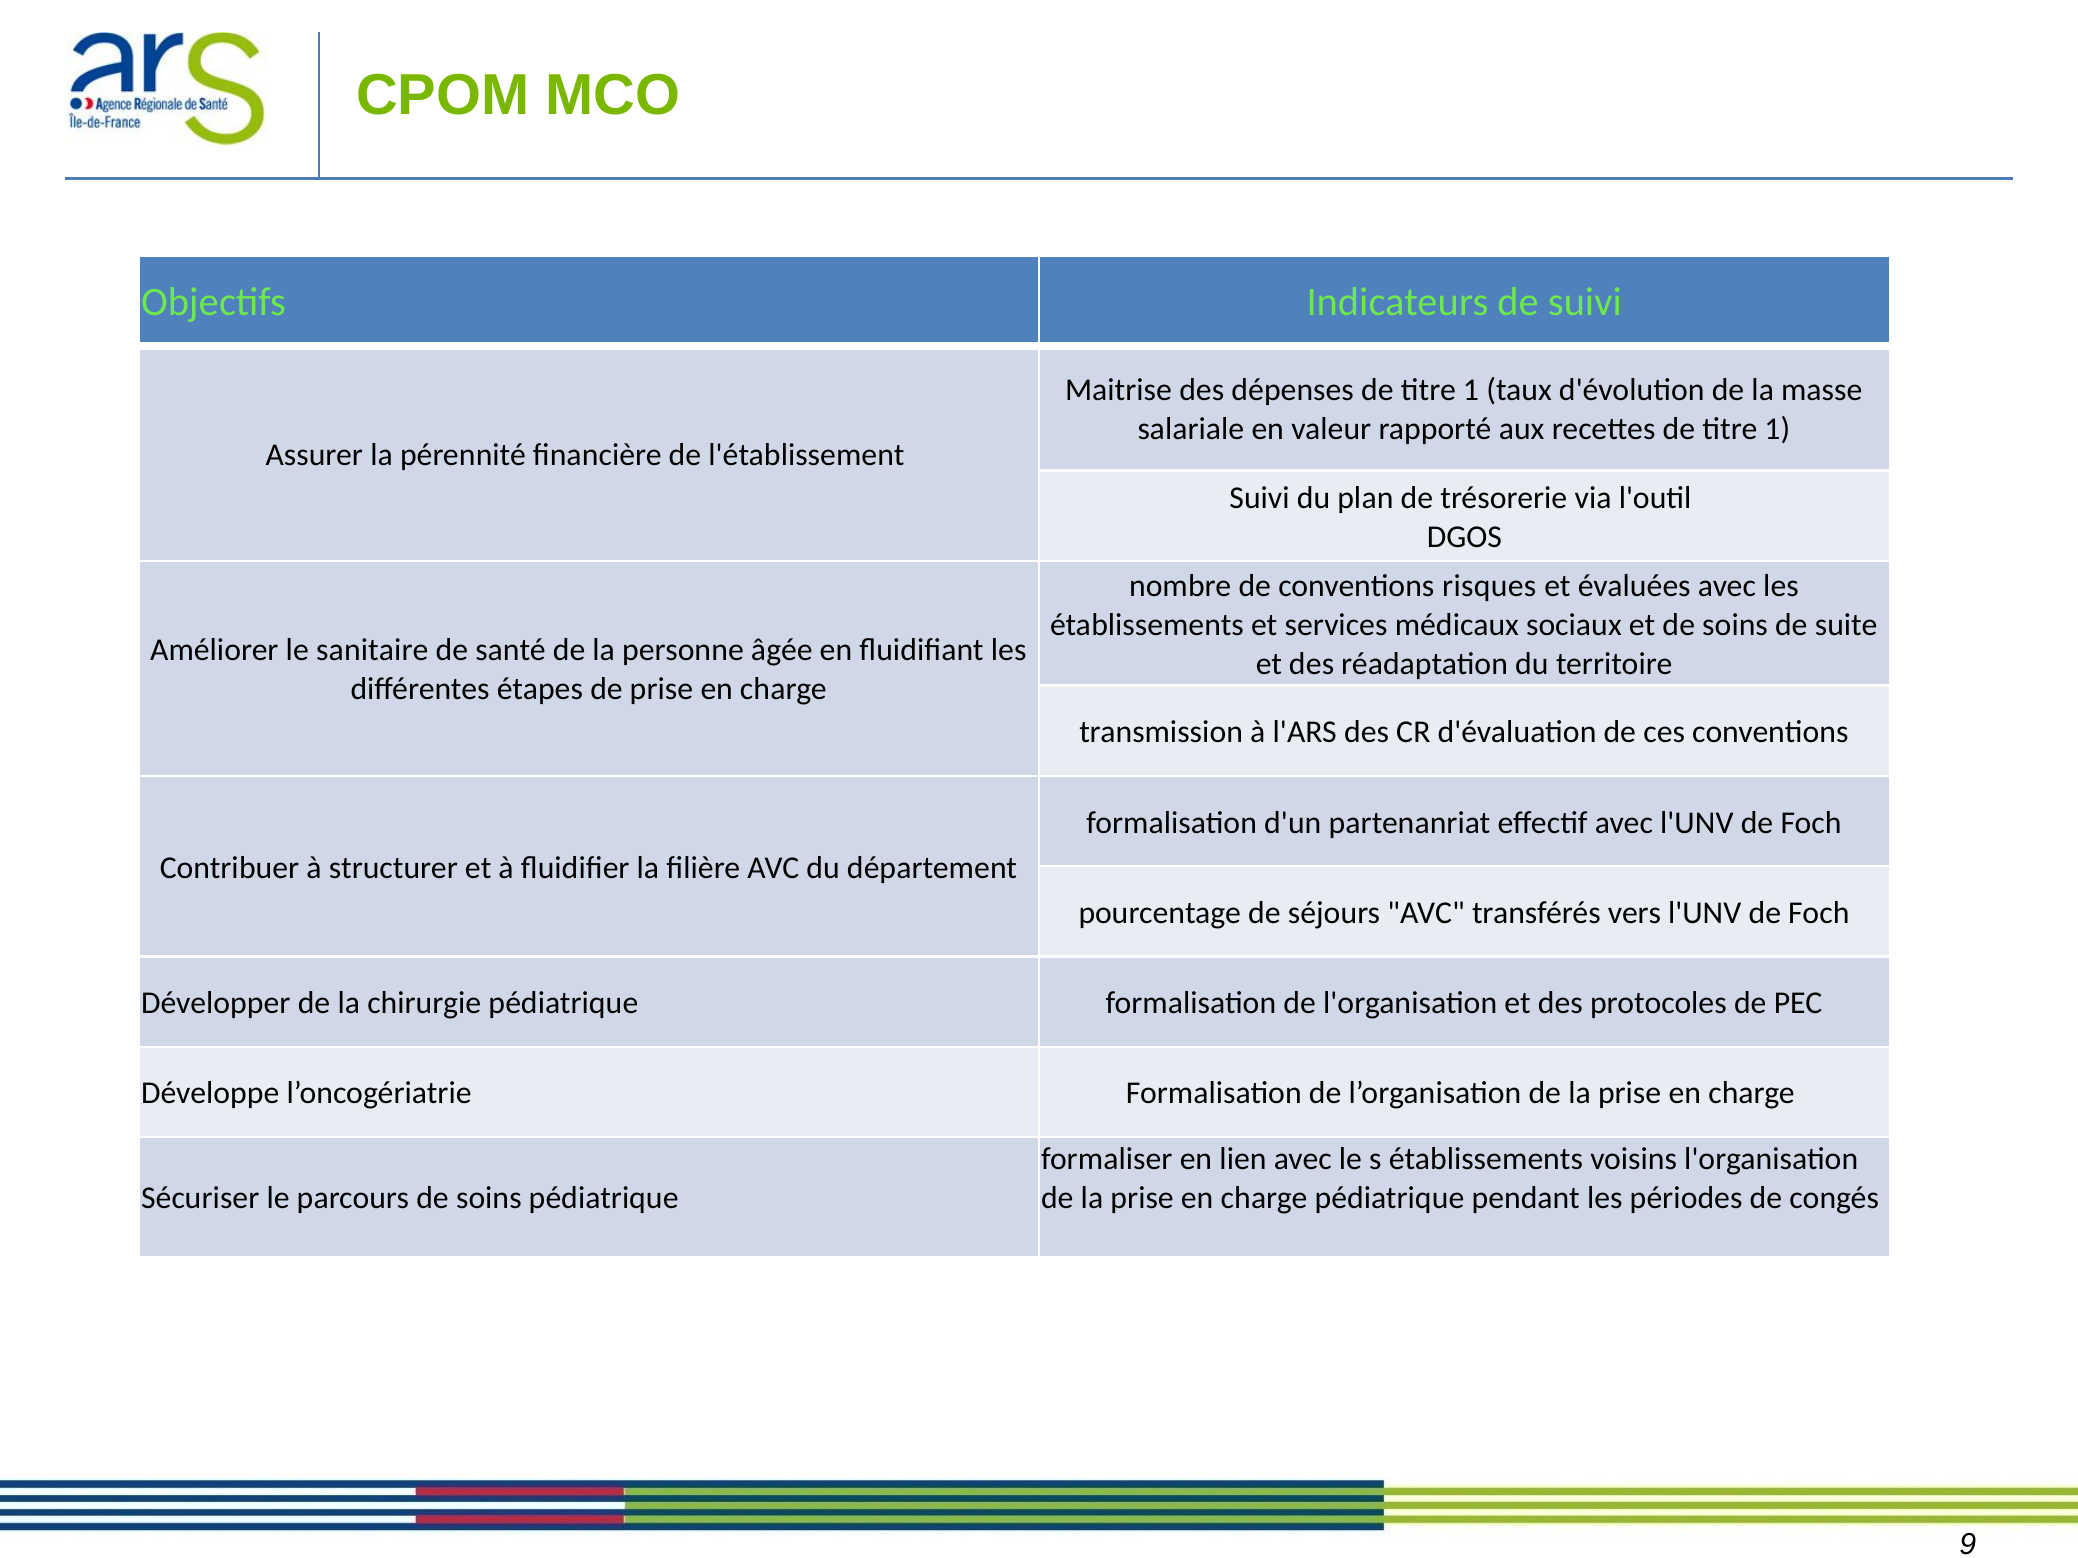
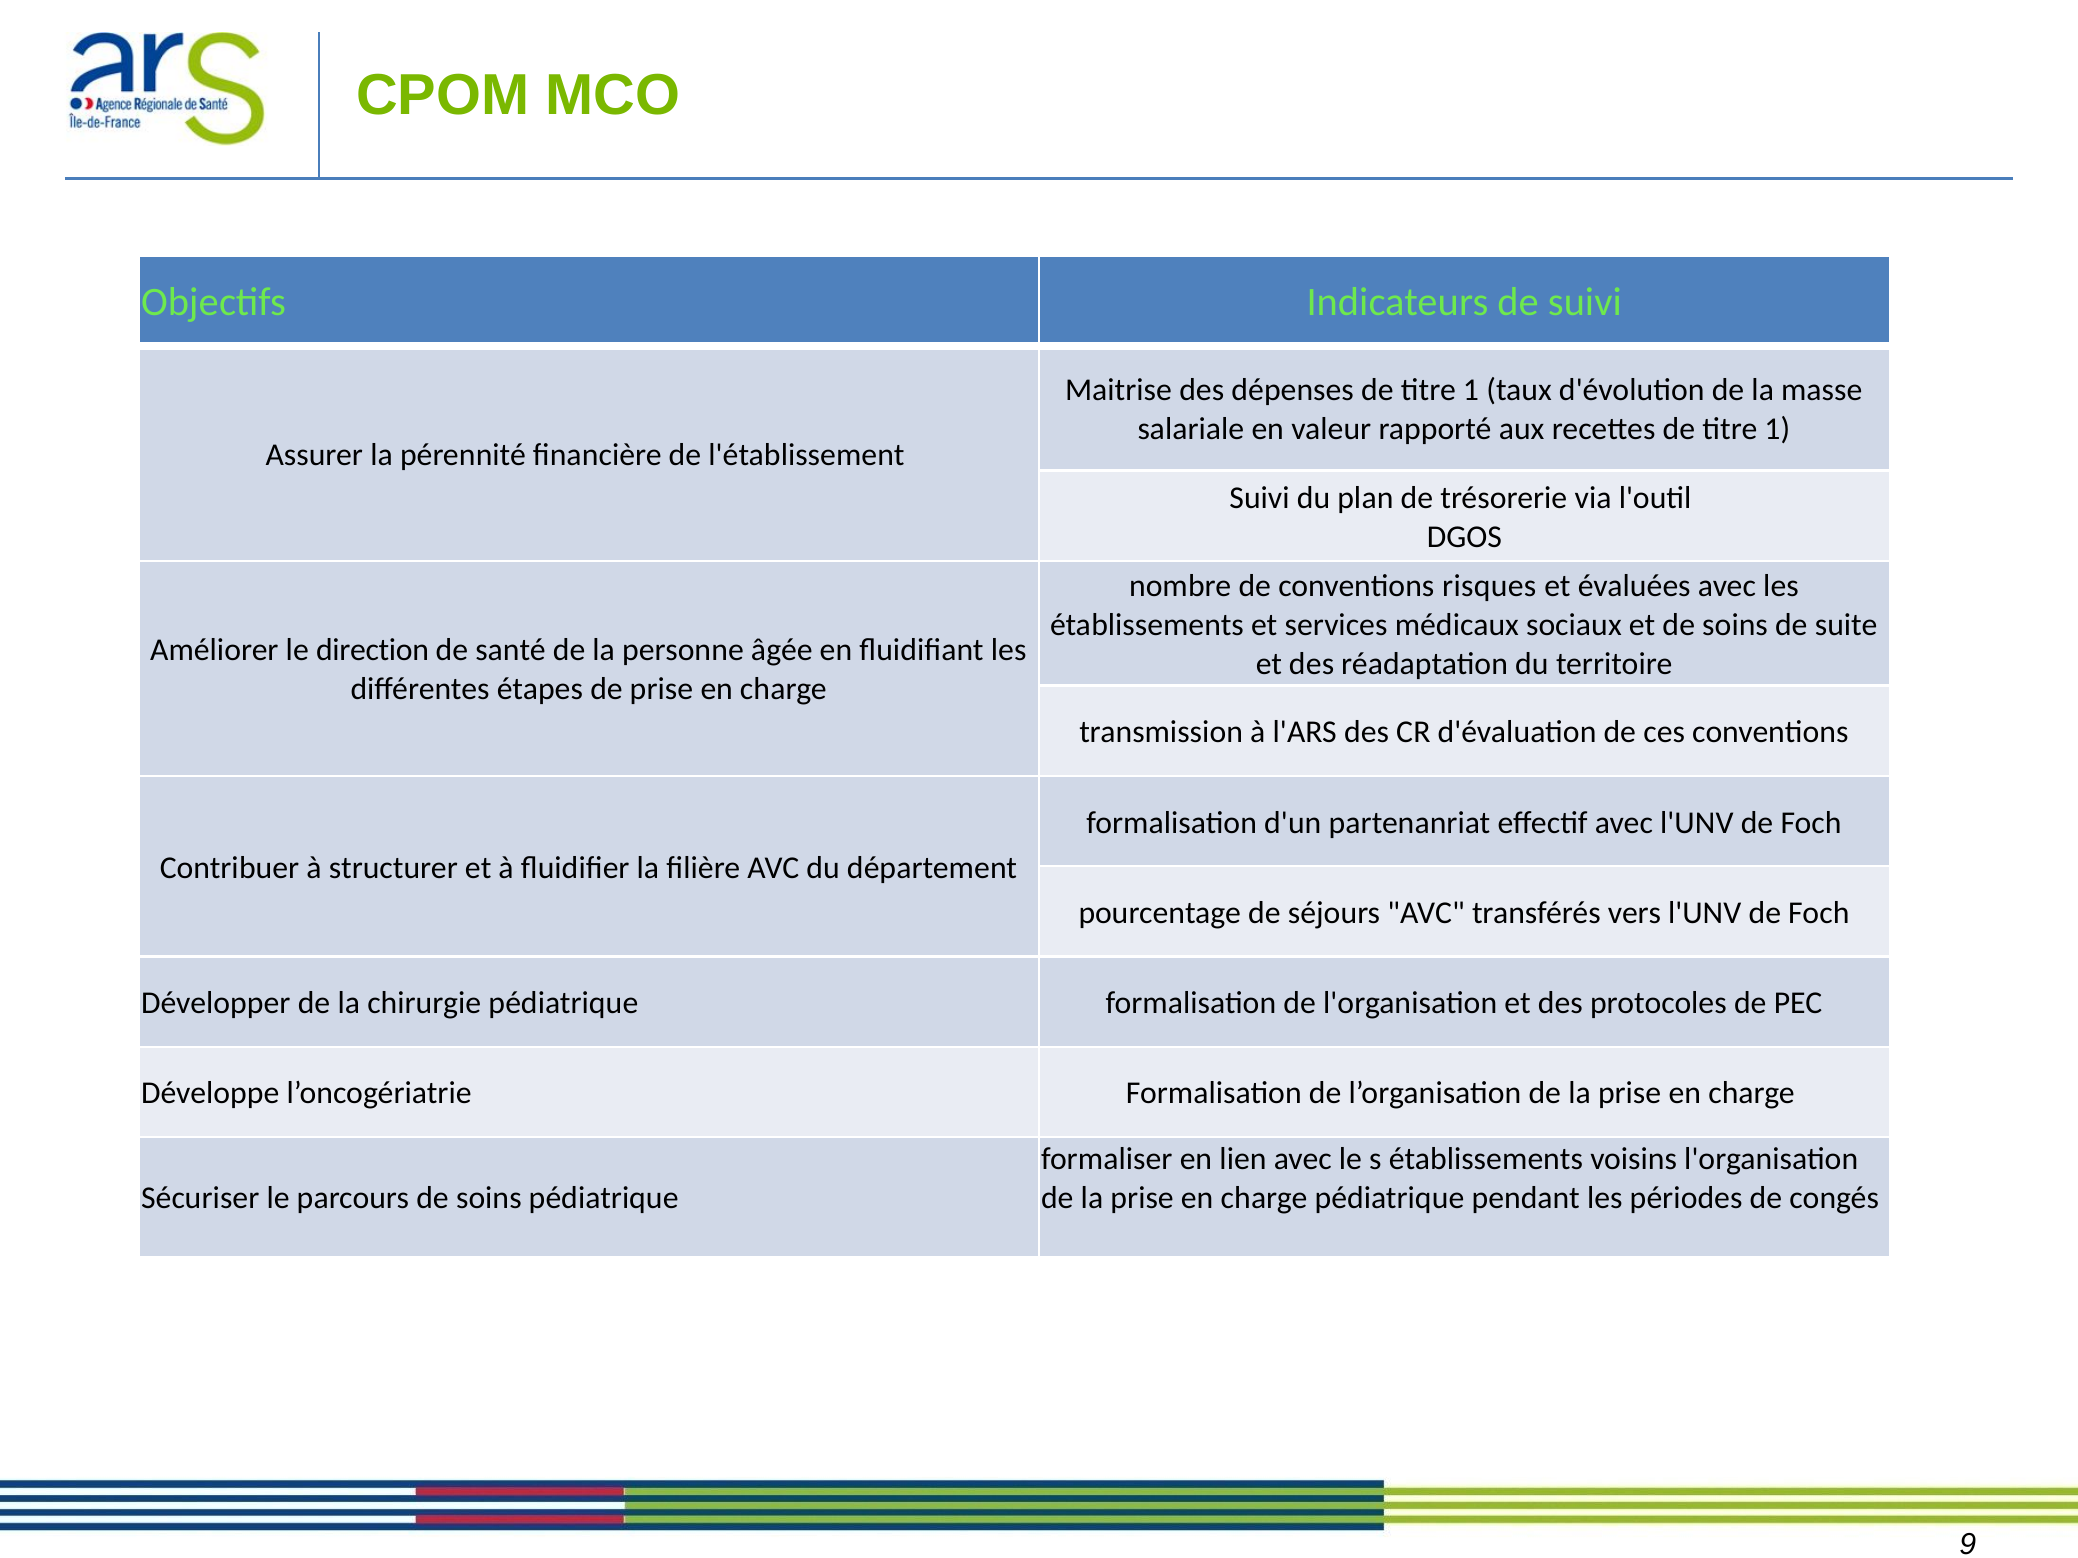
sanitaire: sanitaire -> direction
